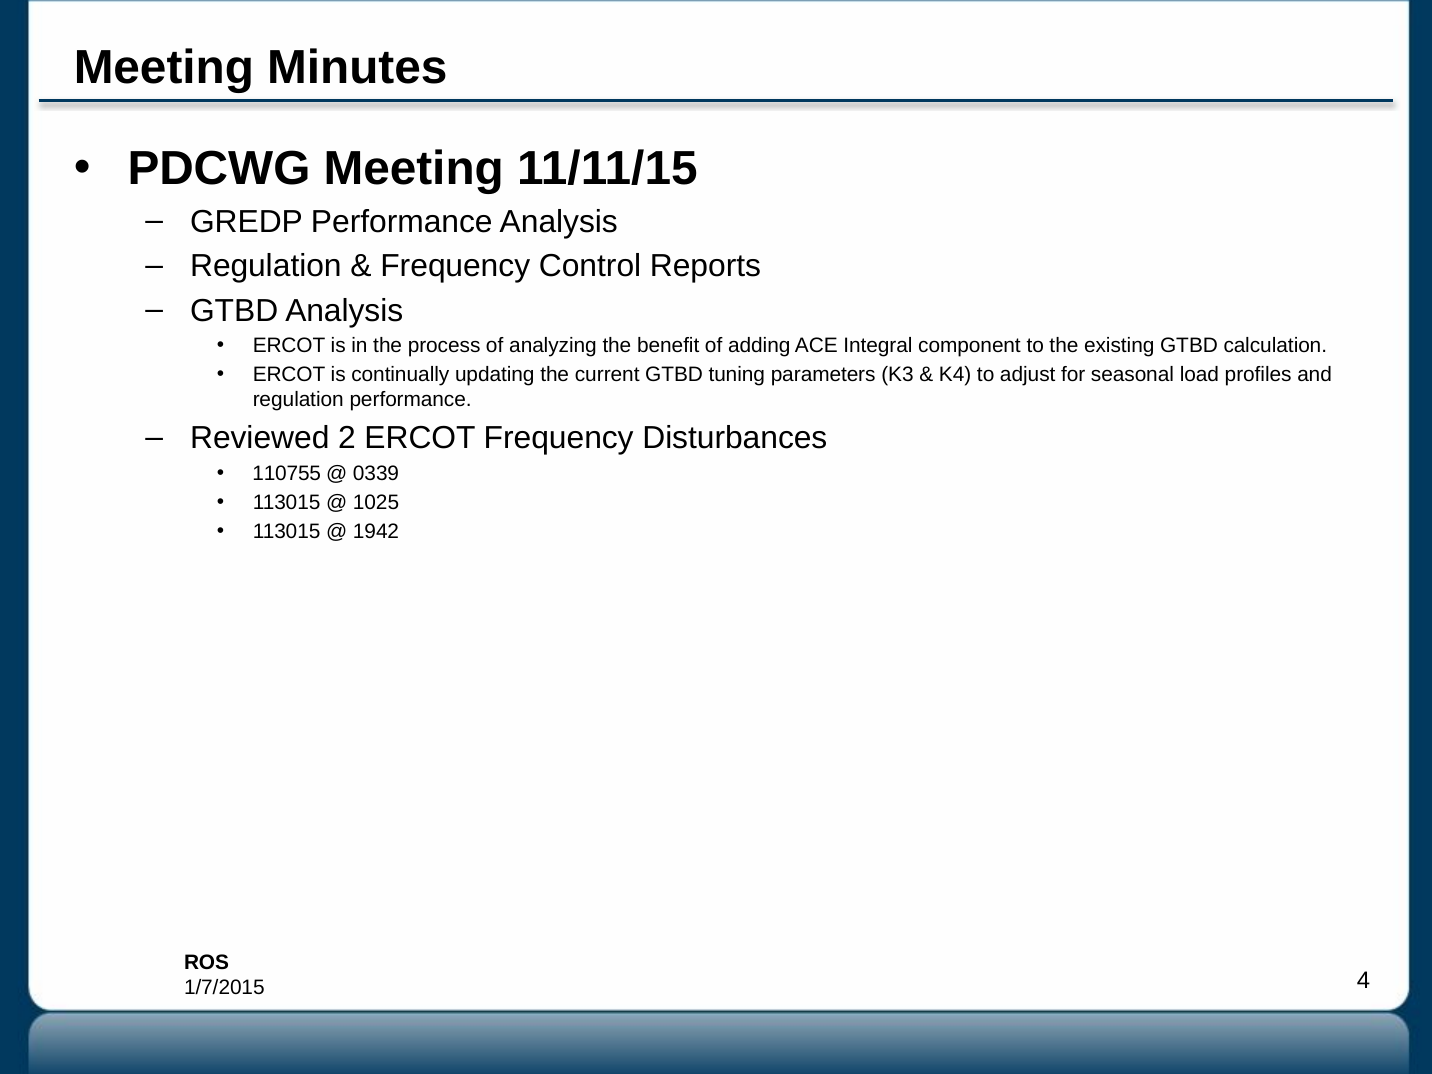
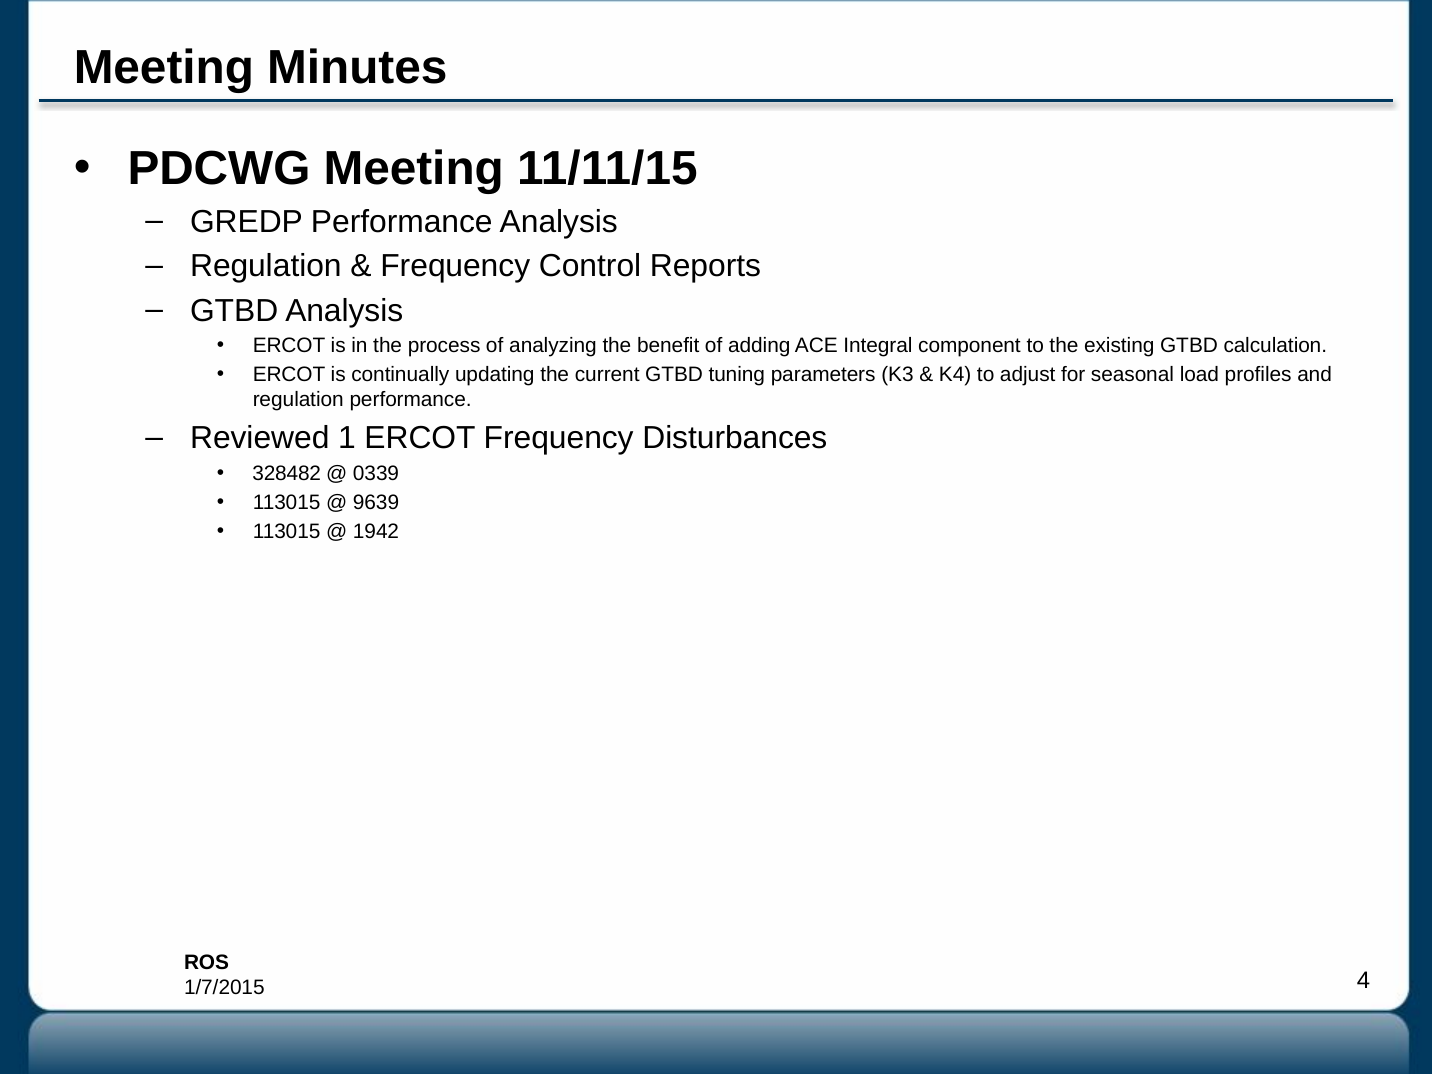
2: 2 -> 1
110755: 110755 -> 328482
1025: 1025 -> 9639
